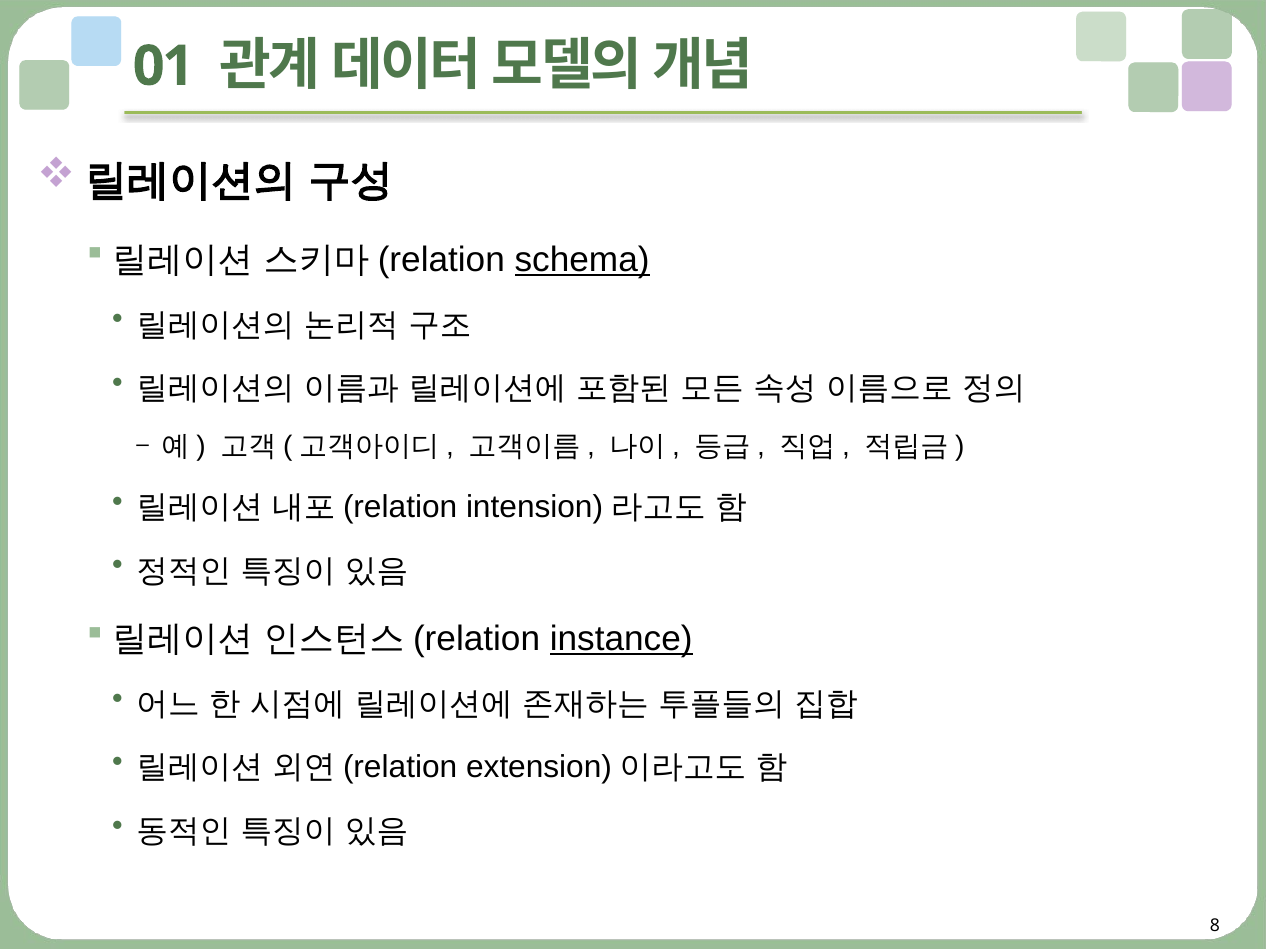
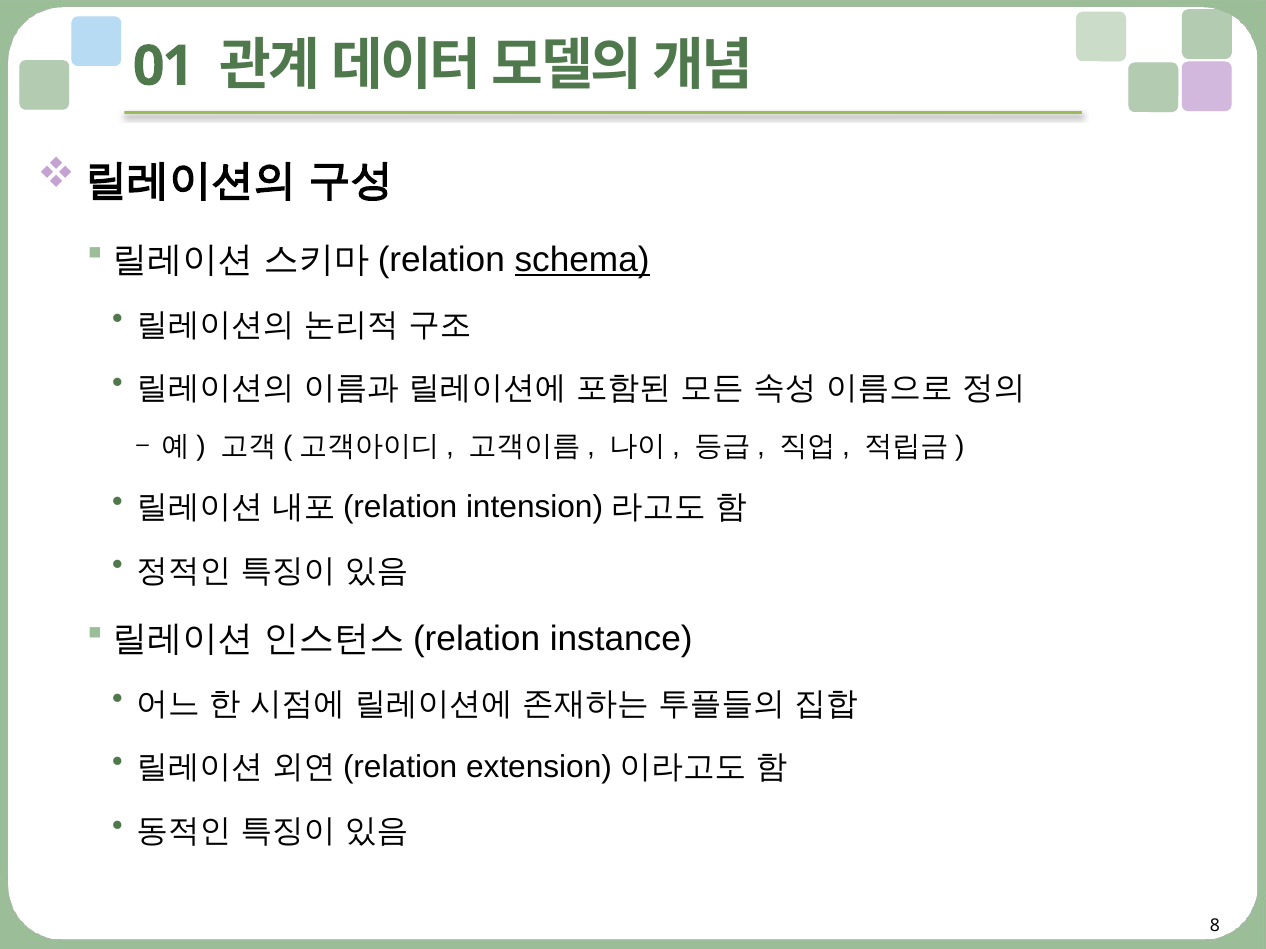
instance underline: present -> none
